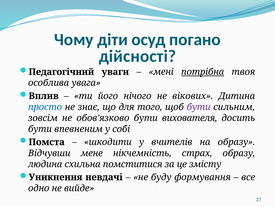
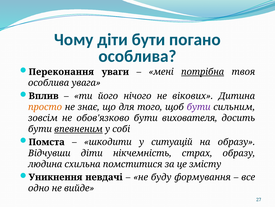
діти осуд: осуд -> бути
дійсності at (137, 56): дійсності -> особлива
Педагогічний: Педагогічний -> Переконання
просто colour: blue -> orange
впевненим underline: none -> present
вчителів: вчителів -> ситуацій
Відчувши мене: мене -> діти
